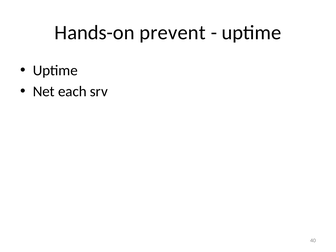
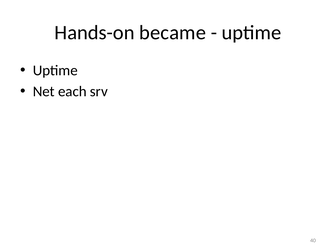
prevent: prevent -> became
